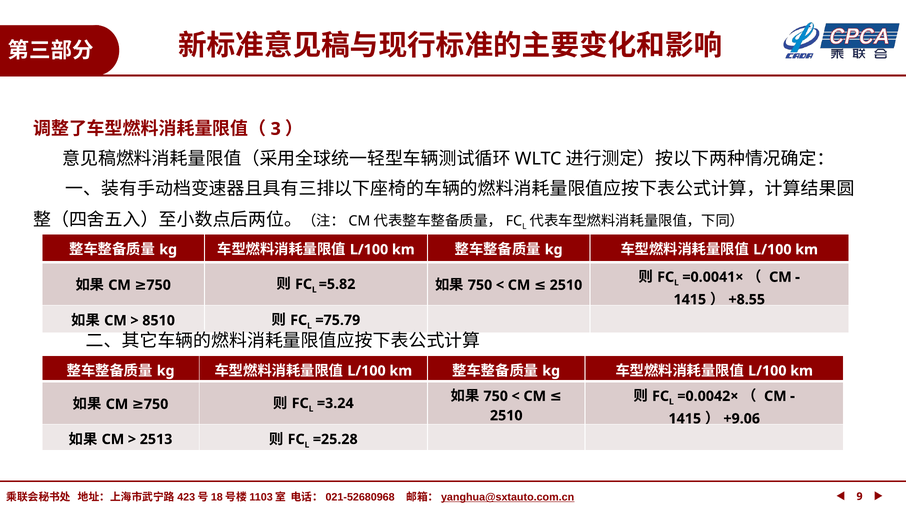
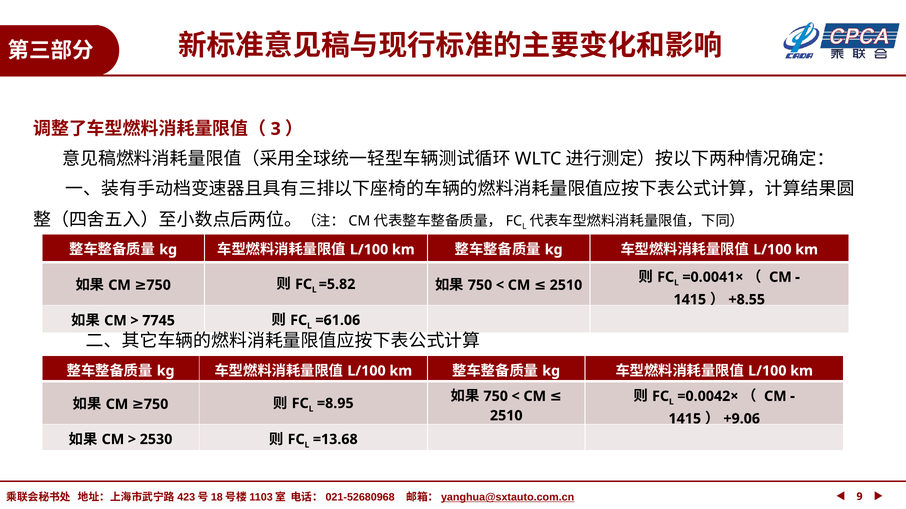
8510: 8510 -> 7745
=75.79: =75.79 -> =61.06
=3.24: =3.24 -> =8.95
2513: 2513 -> 2530
=25.28: =25.28 -> =13.68
